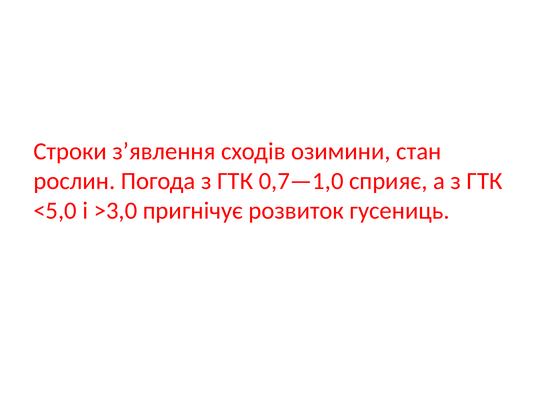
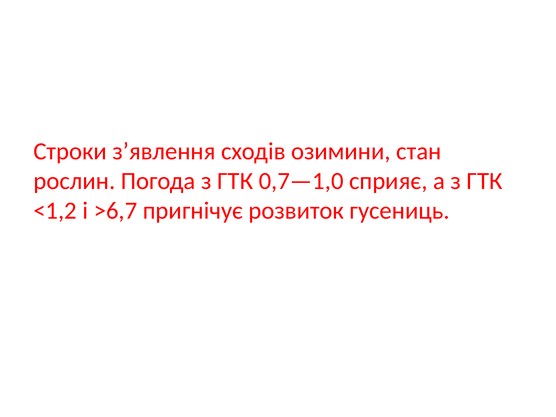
<5,0: <5,0 -> <1,2
>3,0: >3,0 -> >6,7
